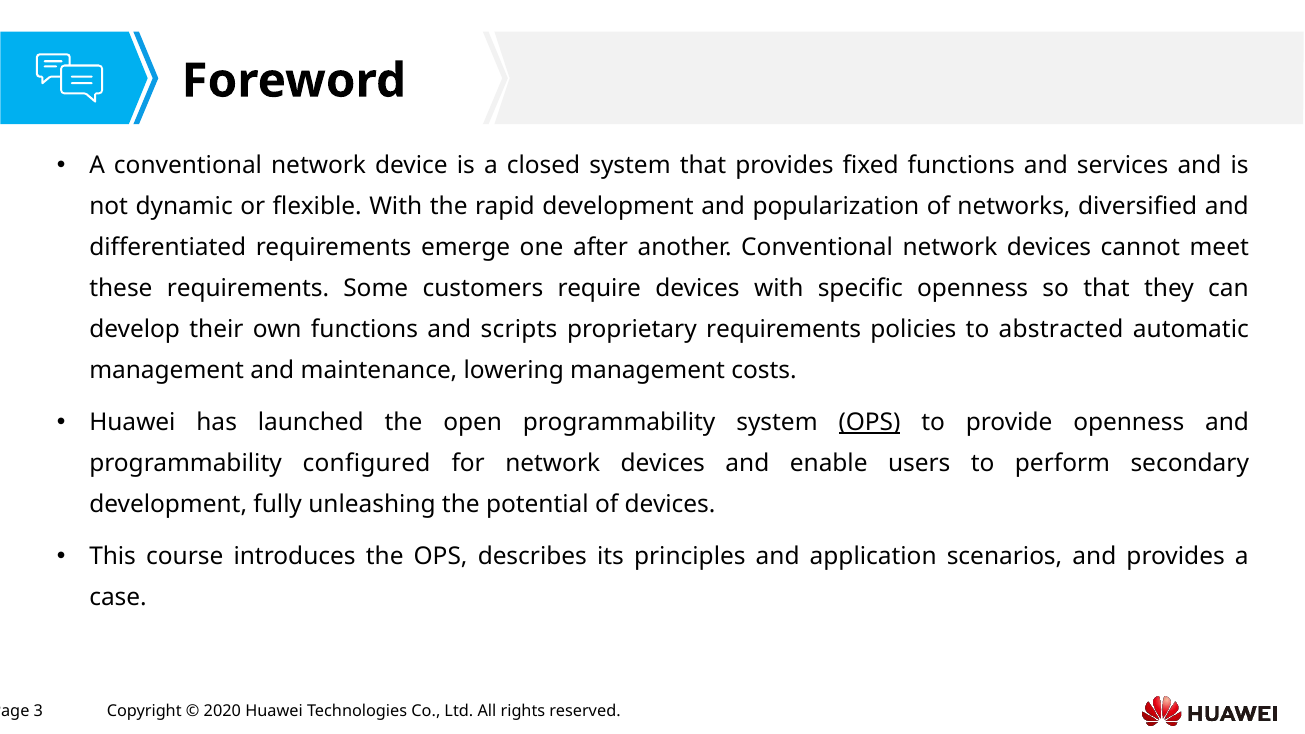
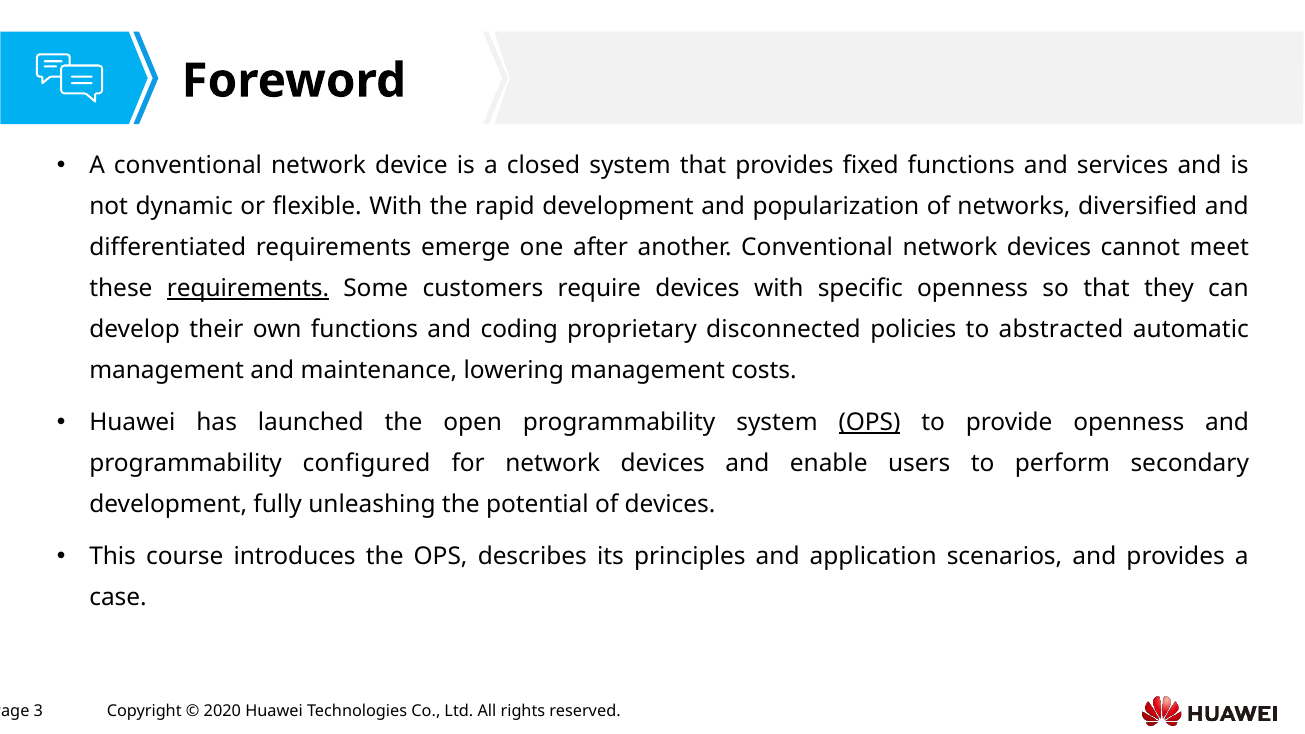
requirements at (248, 289) underline: none -> present
scripts: scripts -> coding
proprietary requirements: requirements -> disconnected
